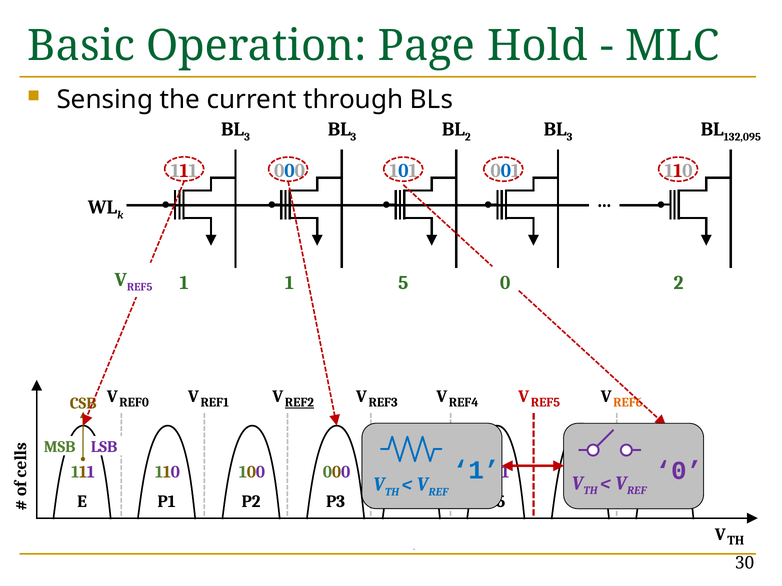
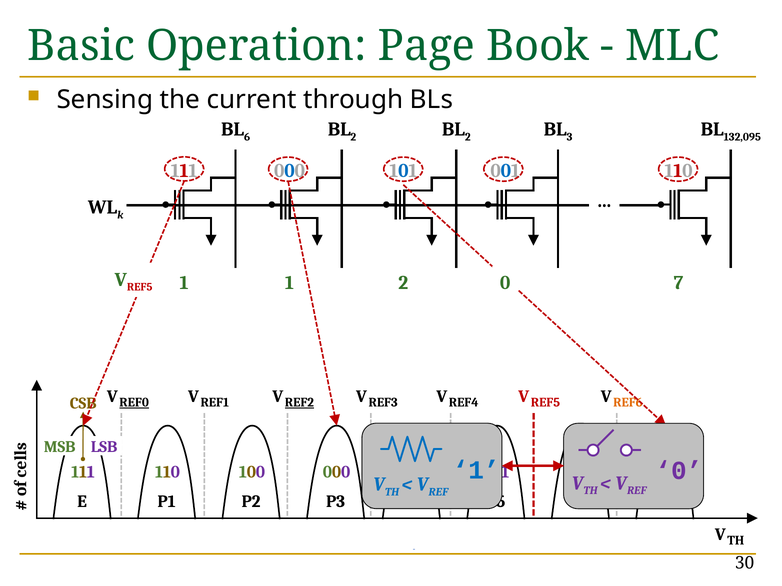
Hold: Hold -> Book
3 at (247, 137): 3 -> 6
3 at (353, 137): 3 -> 2
REF5 at (140, 287) colour: purple -> red
1 5: 5 -> 2
0 2: 2 -> 7
REF0 underline: none -> present
